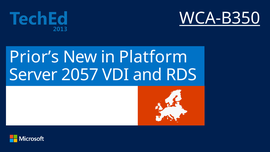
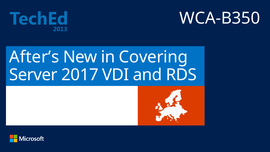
WCA-B350 underline: present -> none
Prior’s: Prior’s -> After’s
Platform: Platform -> Covering
2057: 2057 -> 2017
